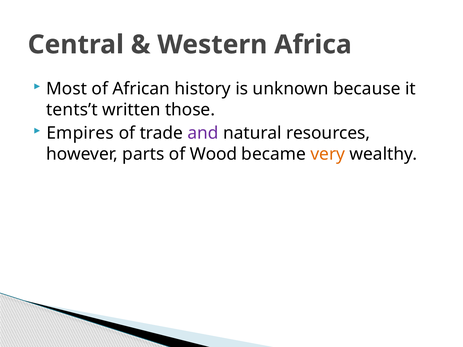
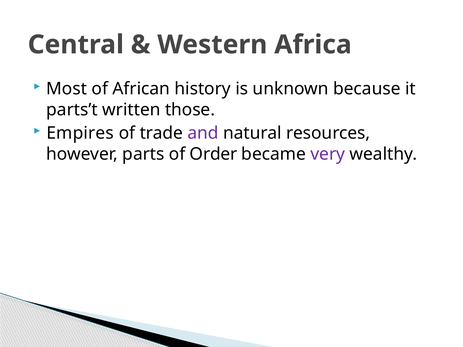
tents’t: tents’t -> parts’t
Wood: Wood -> Order
very colour: orange -> purple
